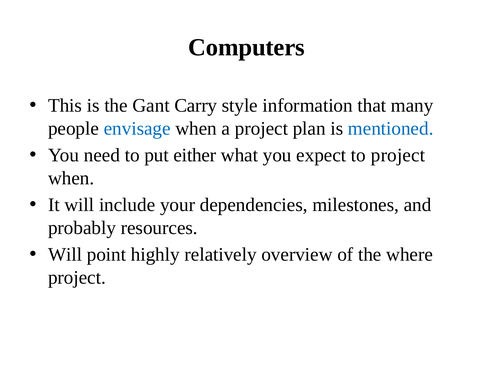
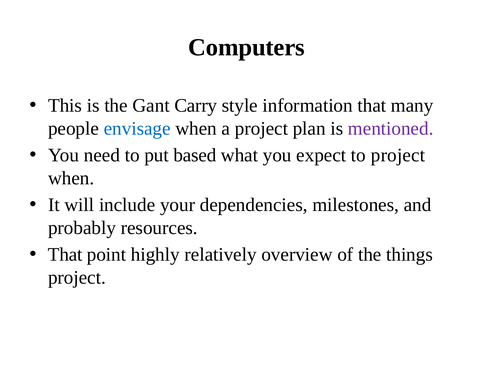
mentioned colour: blue -> purple
either: either -> based
Will at (65, 255): Will -> That
where: where -> things
